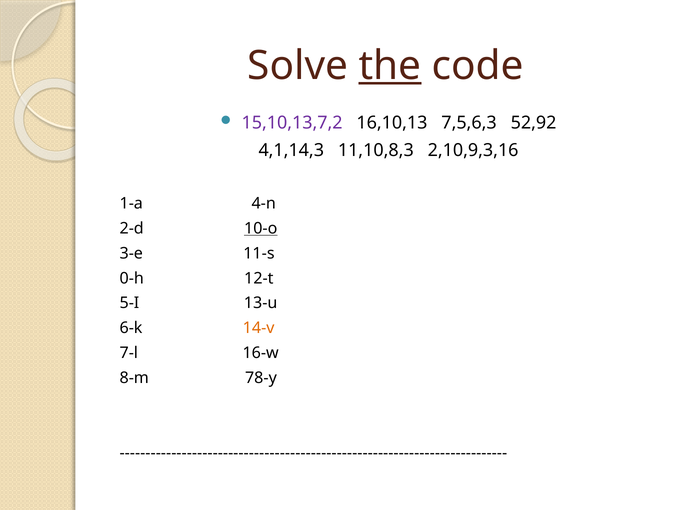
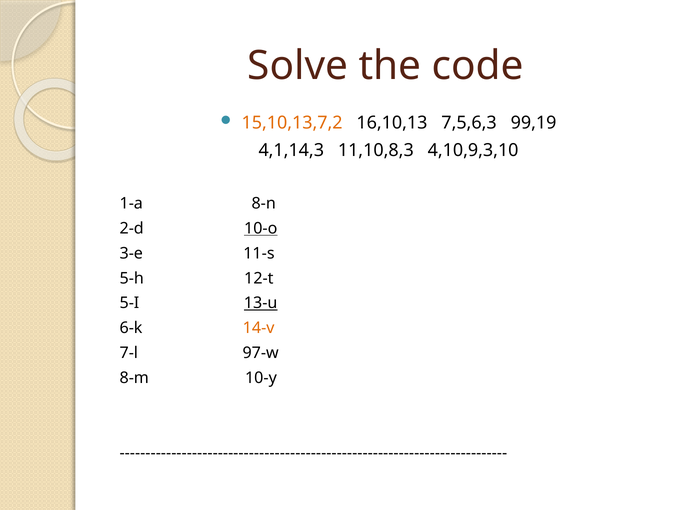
the underline: present -> none
15,10,13,7,2 colour: purple -> orange
52,92: 52,92 -> 99,19
2,10,9,3,16: 2,10,9,3,16 -> 4,10,9,3,10
4-n: 4-n -> 8-n
0-h: 0-h -> 5-h
13-u underline: none -> present
16-w: 16-w -> 97-w
78-y: 78-y -> 10-y
